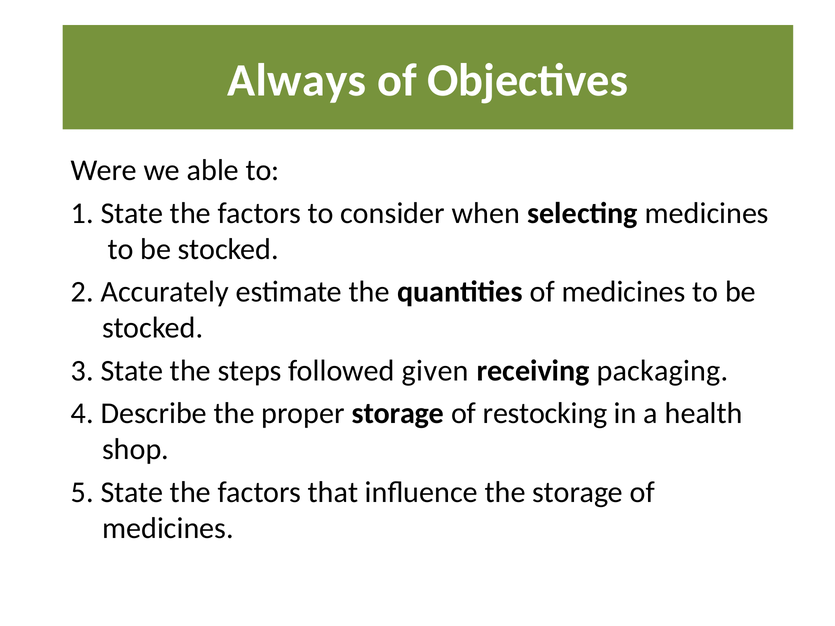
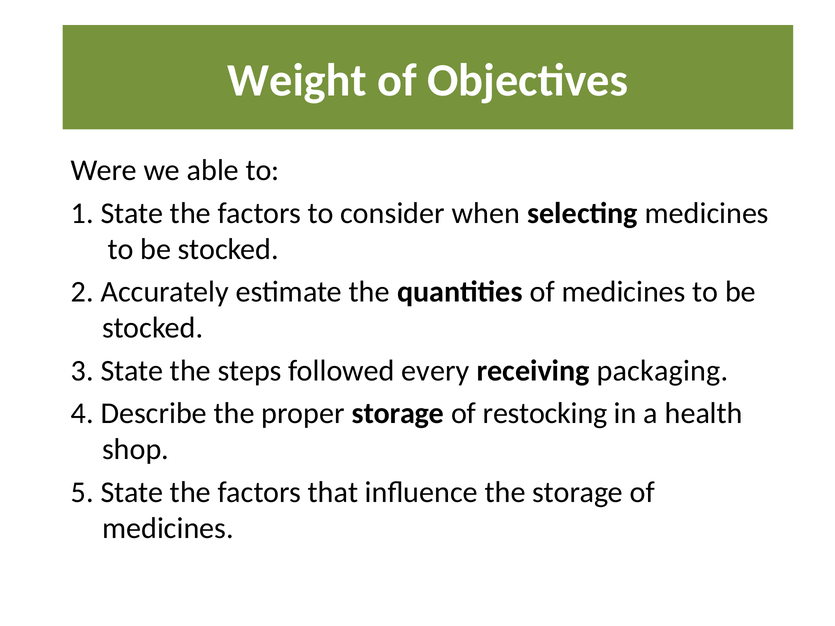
Always: Always -> Weight
given: given -> every
